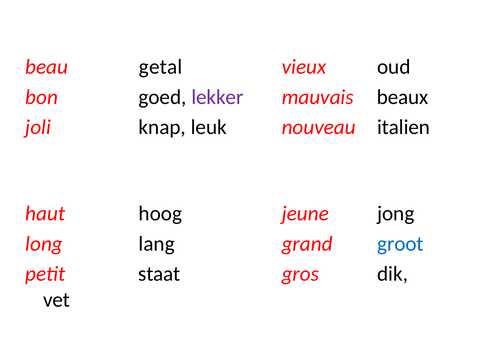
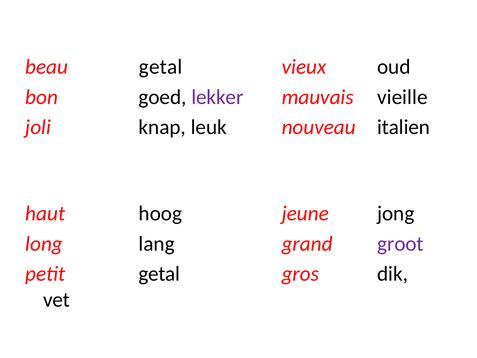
beaux: beaux -> vieille
groot colour: blue -> purple
petit staat: staat -> getal
